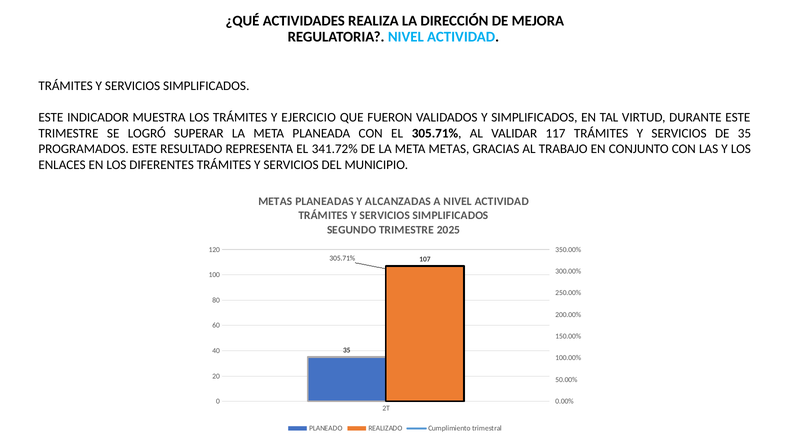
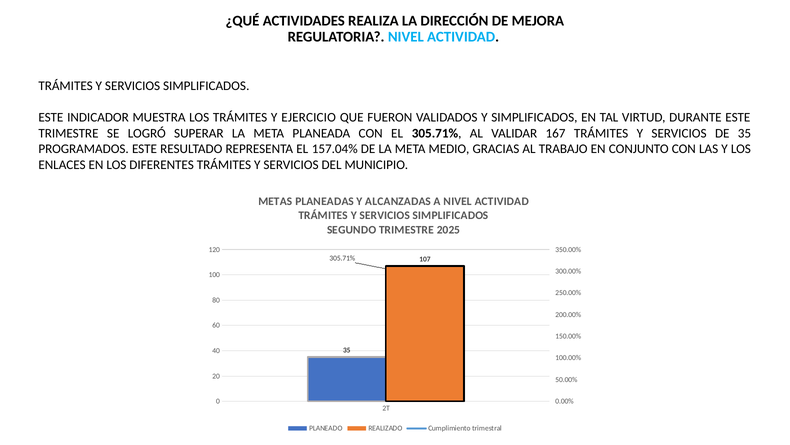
117: 117 -> 167
341.72%: 341.72% -> 157.04%
META METAS: METAS -> MEDIO
